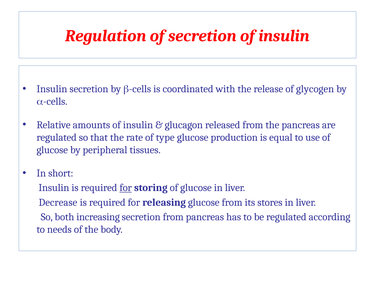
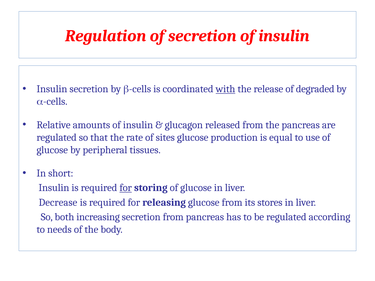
with underline: none -> present
glycogen: glycogen -> degraded
type: type -> sites
